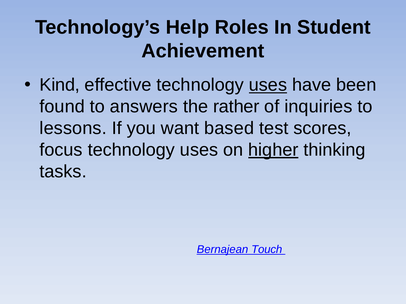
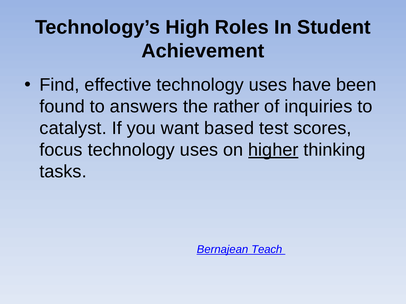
Help: Help -> High
Kind: Kind -> Find
uses at (268, 85) underline: present -> none
lessons: lessons -> catalyst
Touch: Touch -> Teach
